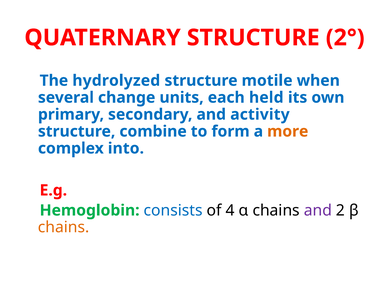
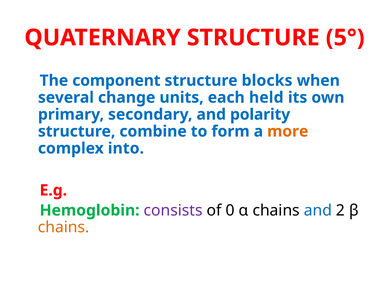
2°: 2° -> 5°
hydrolyzed: hydrolyzed -> component
motile: motile -> blocks
activity: activity -> polarity
consists colour: blue -> purple
4: 4 -> 0
and at (318, 210) colour: purple -> blue
